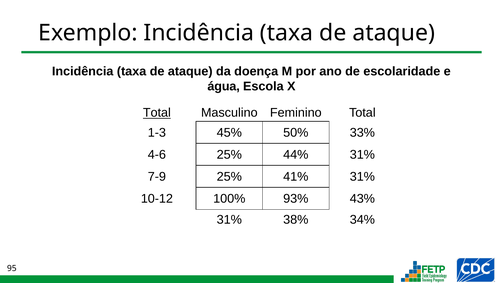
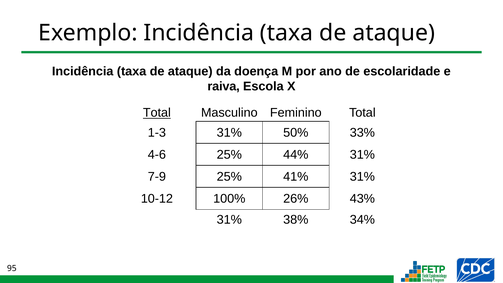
água: água -> raiva
1-3 45%: 45% -> 31%
93%: 93% -> 26%
